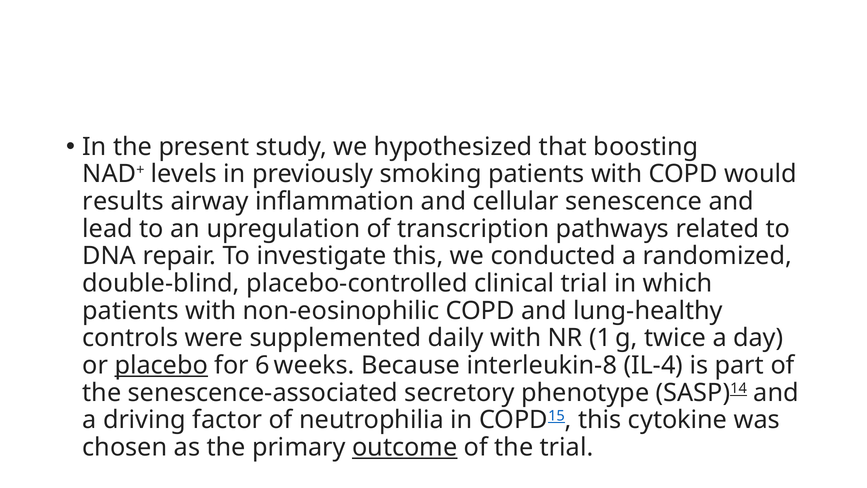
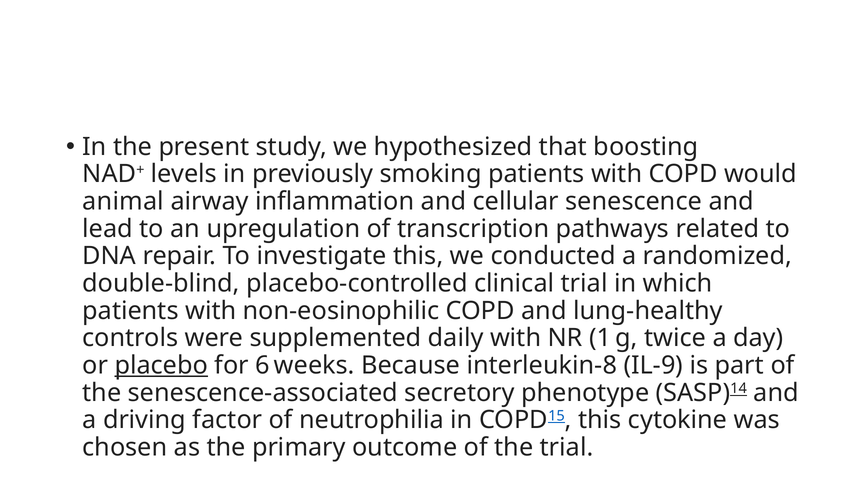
results: results -> animal
IL-4: IL-4 -> IL-9
outcome underline: present -> none
